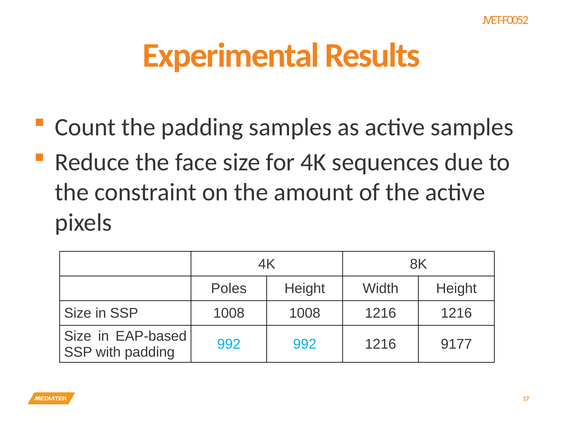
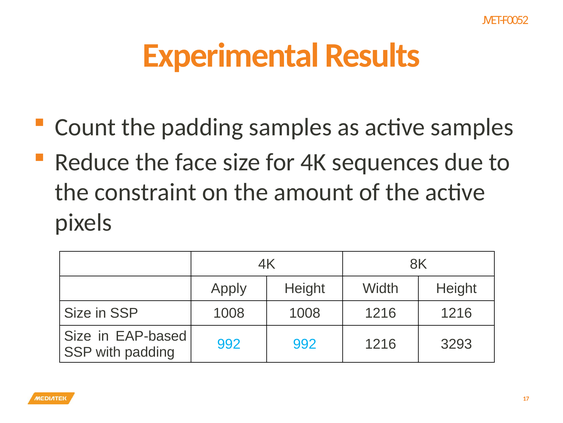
Poles: Poles -> Apply
9177: 9177 -> 3293
